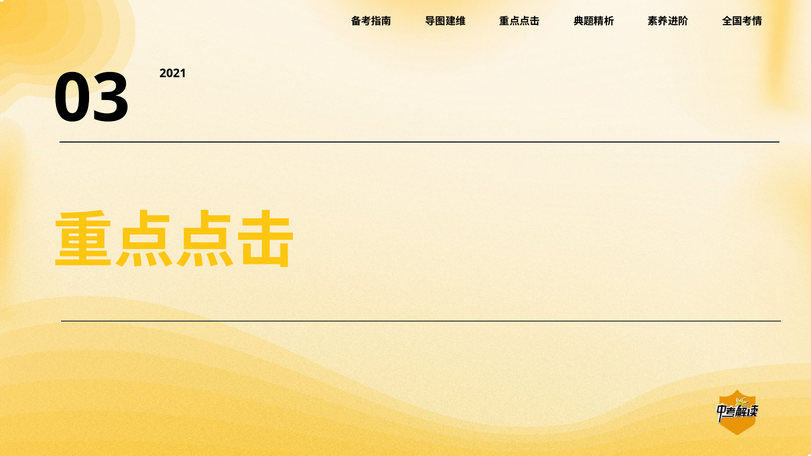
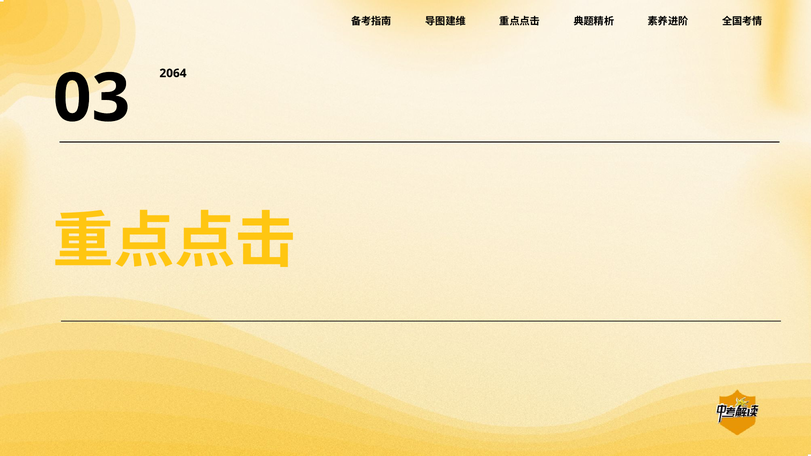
2021: 2021 -> 2064
